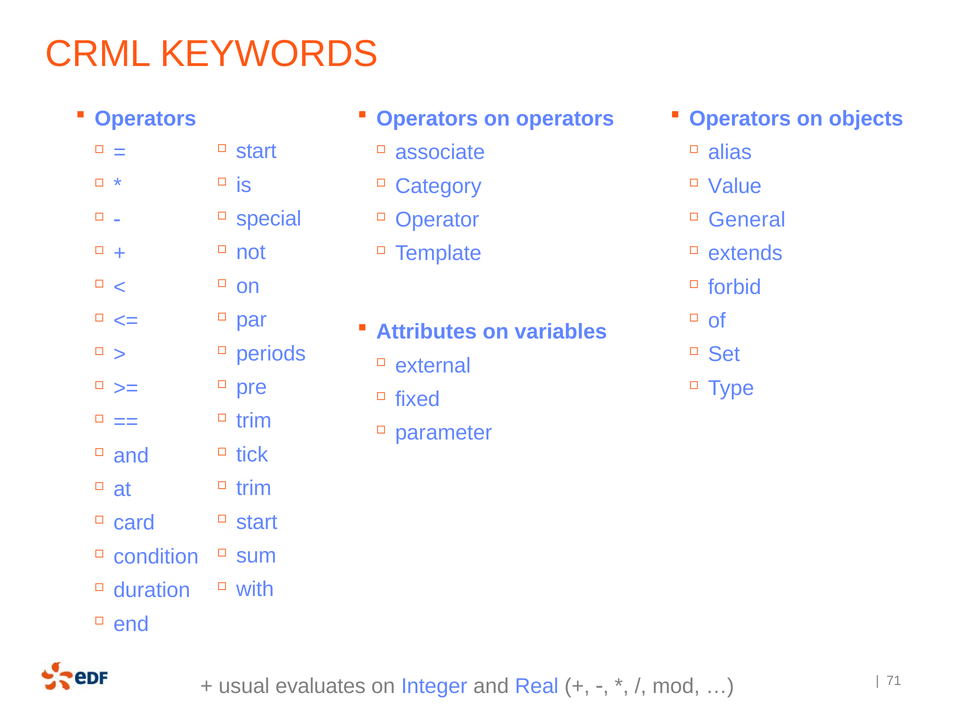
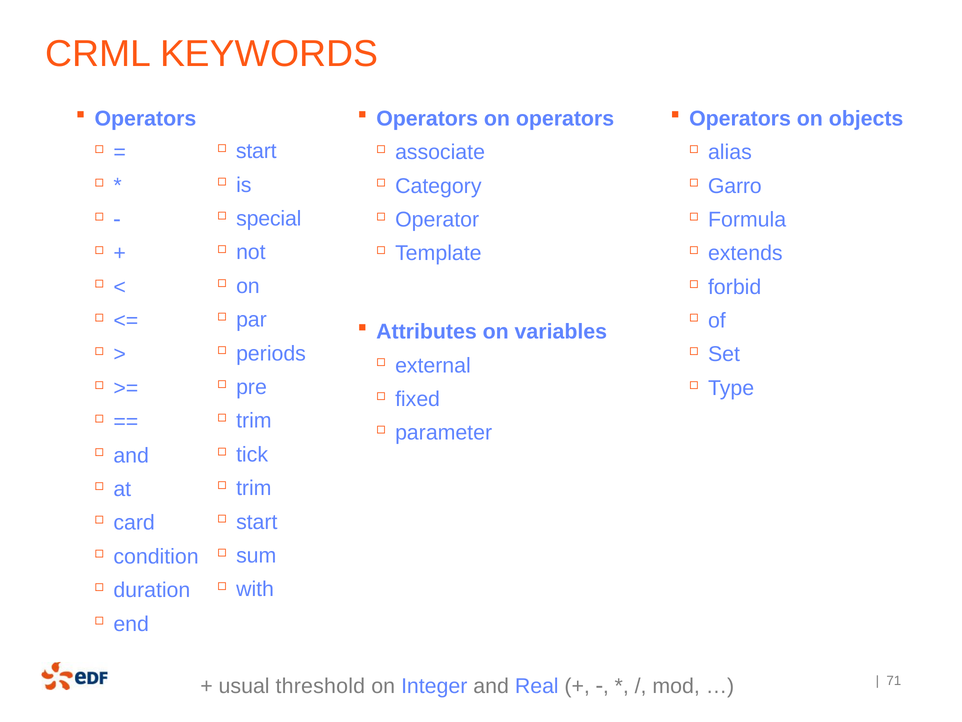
Value: Value -> Garro
General: General -> Formula
evaluates: evaluates -> threshold
